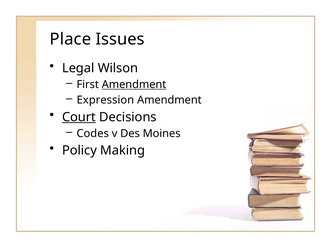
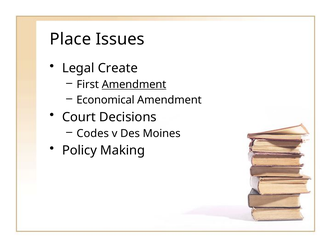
Wilson: Wilson -> Create
Expression: Expression -> Economical
Court underline: present -> none
